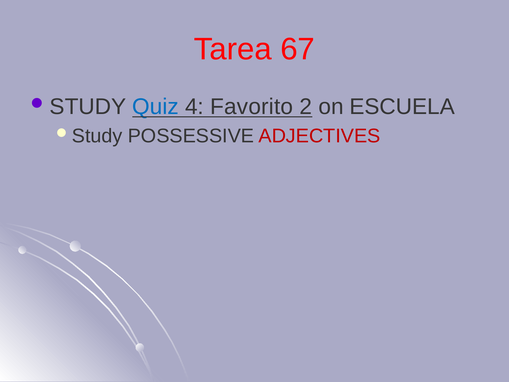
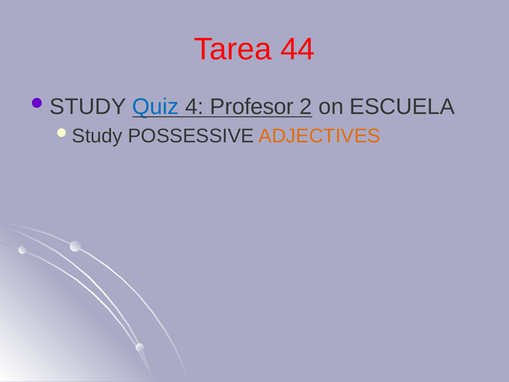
67: 67 -> 44
Favorito: Favorito -> Profesor
ADJECTIVES colour: red -> orange
